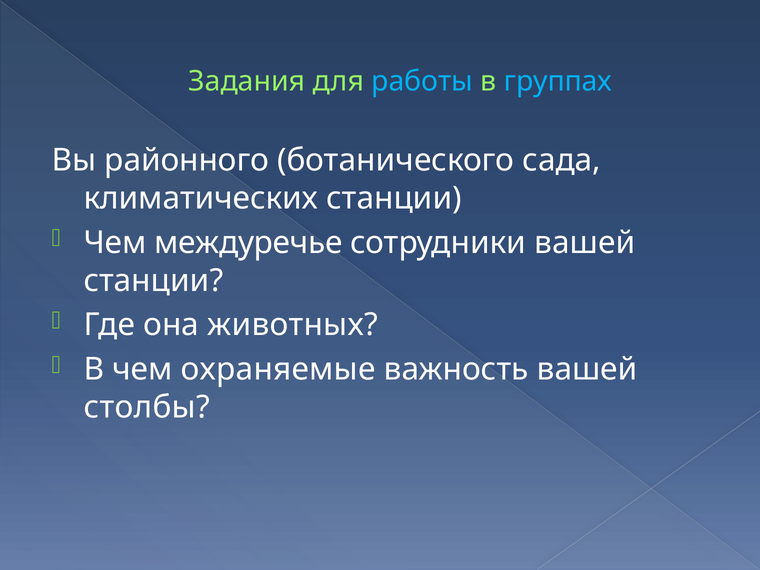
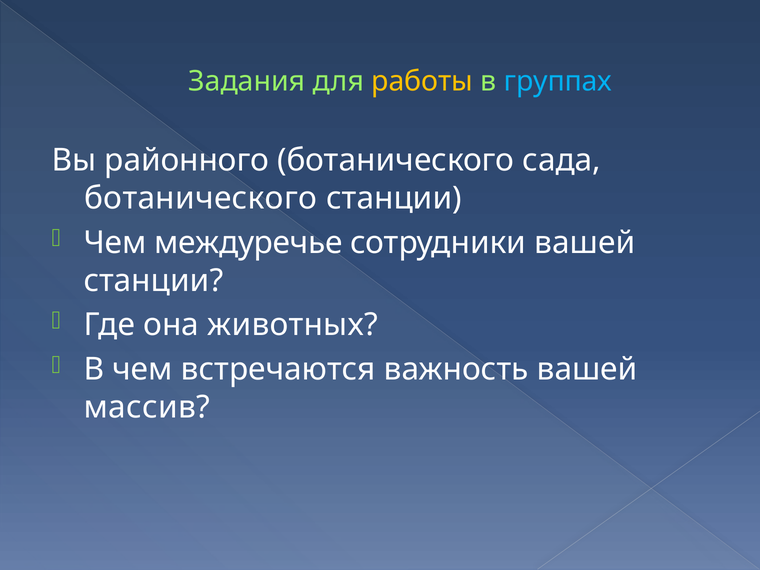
работы colour: light blue -> yellow
климатических at (201, 198): климатических -> ботанического
охраняемые: охраняемые -> встречаются
столбы: столбы -> массив
